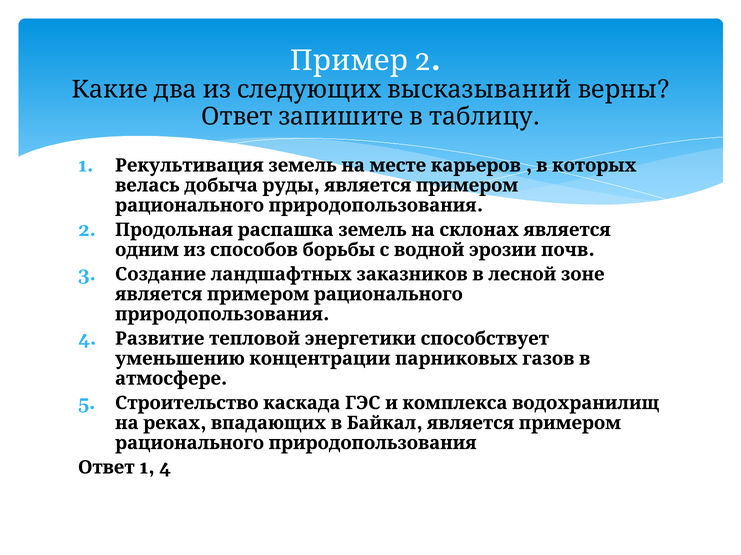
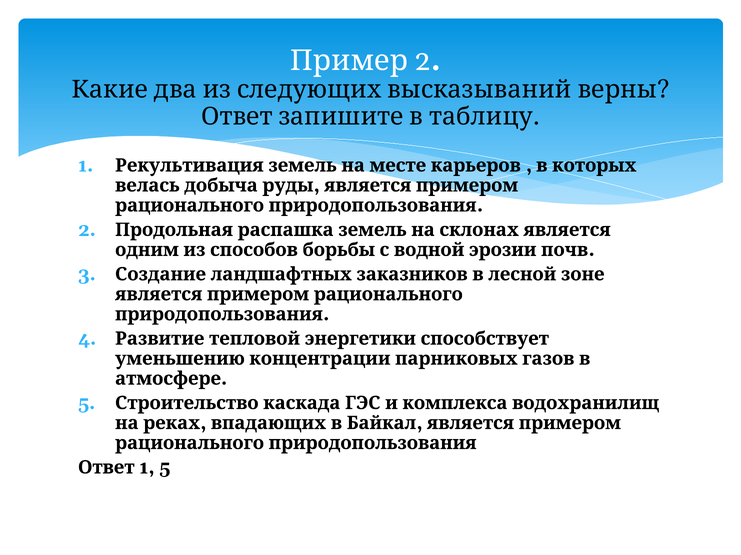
1 4: 4 -> 5
